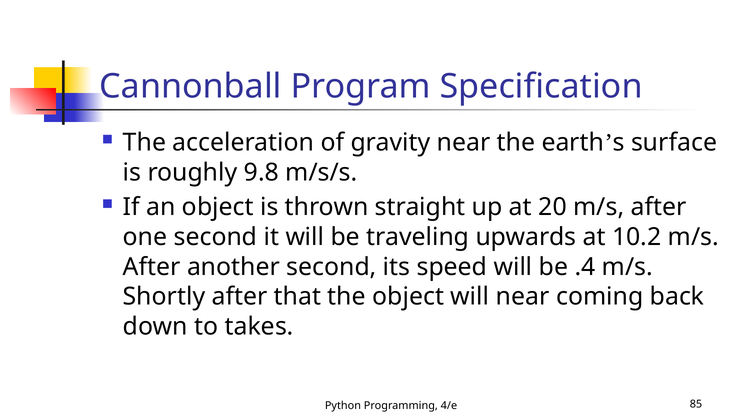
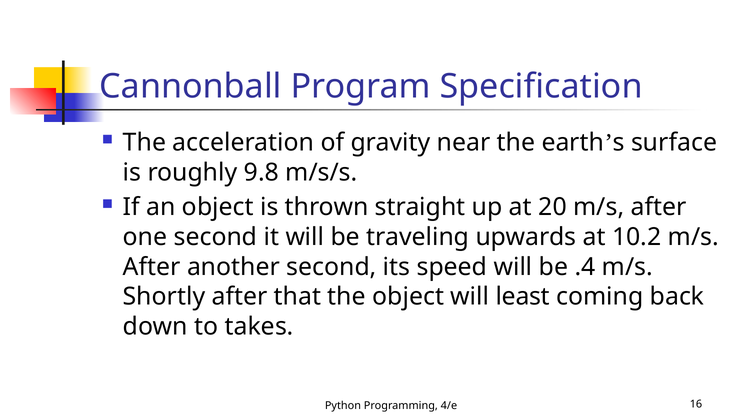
will near: near -> least
85: 85 -> 16
